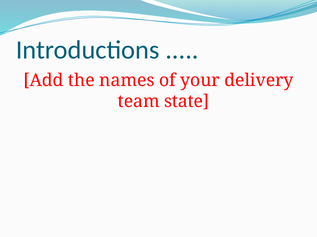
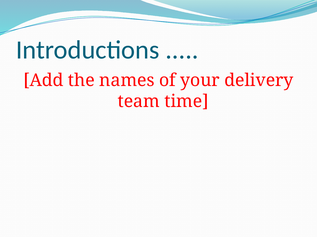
state: state -> time
